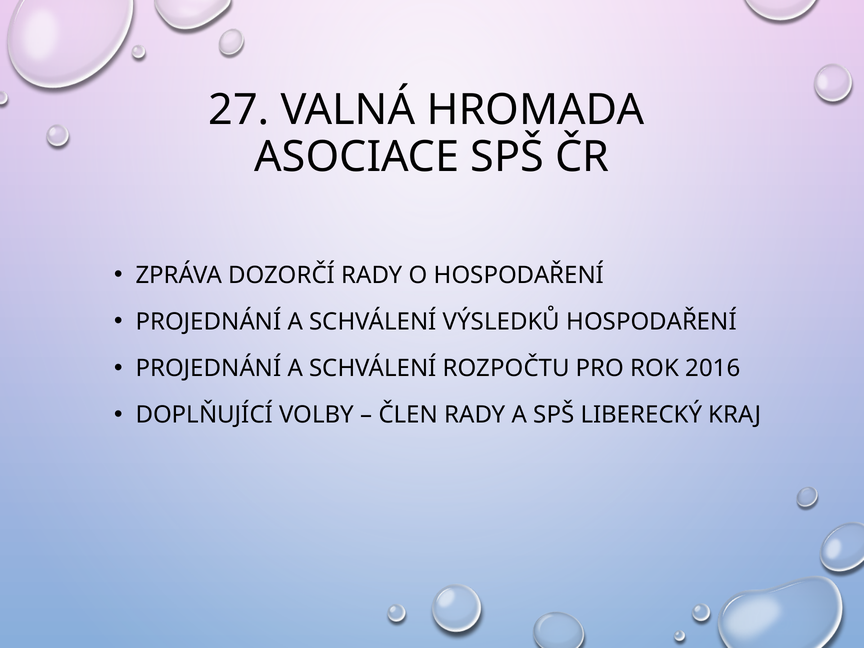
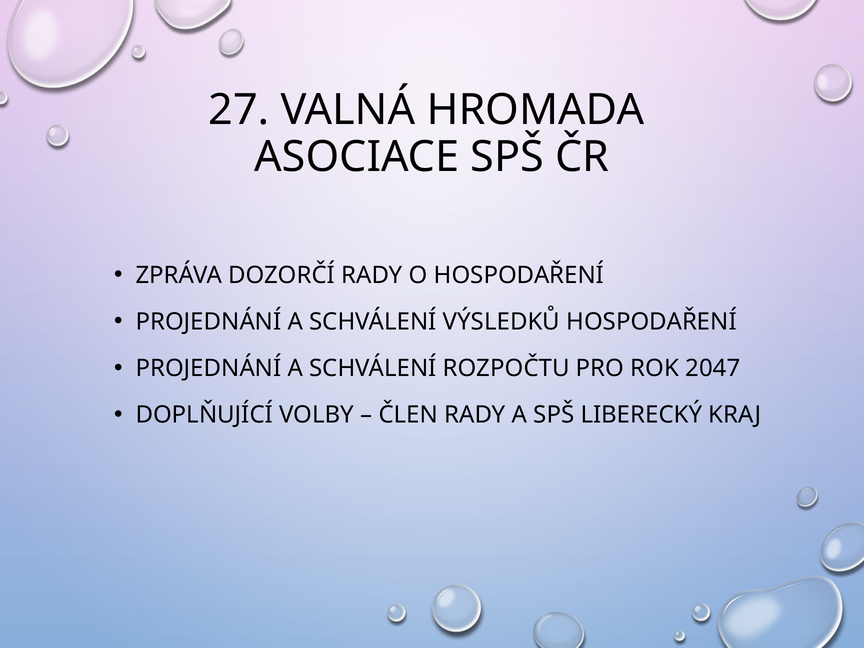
2016: 2016 -> 2047
